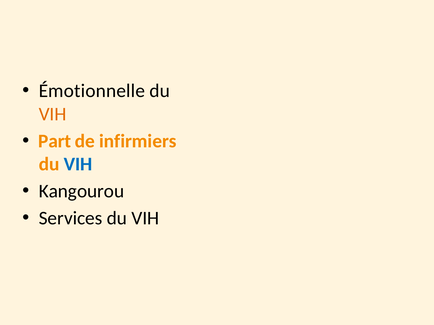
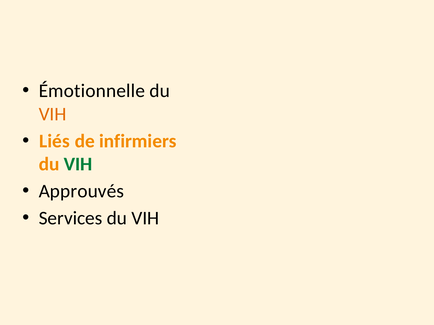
Part: Part -> Liés
VIH at (78, 164) colour: blue -> green
Kangourou: Kangourou -> Approuvés
